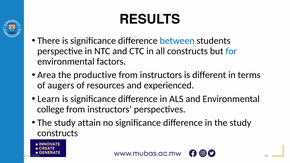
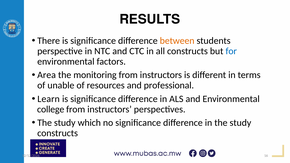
between colour: blue -> orange
productive: productive -> monitoring
augers: augers -> unable
experienced: experienced -> professional
attain: attain -> which
